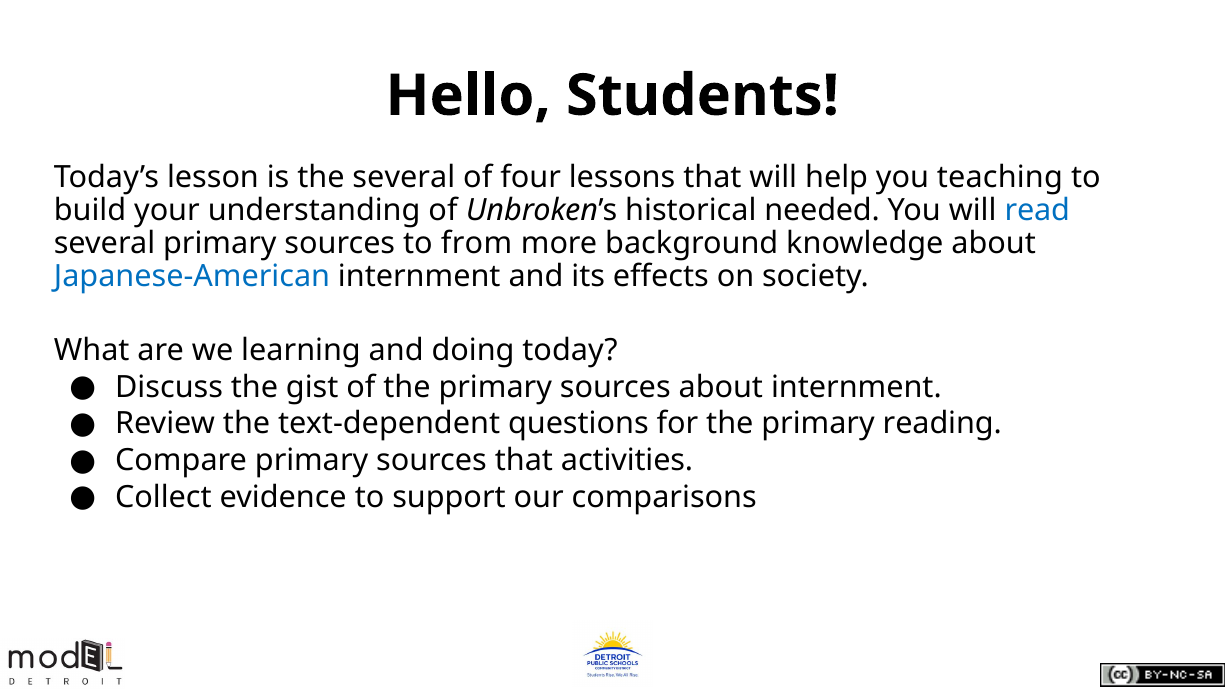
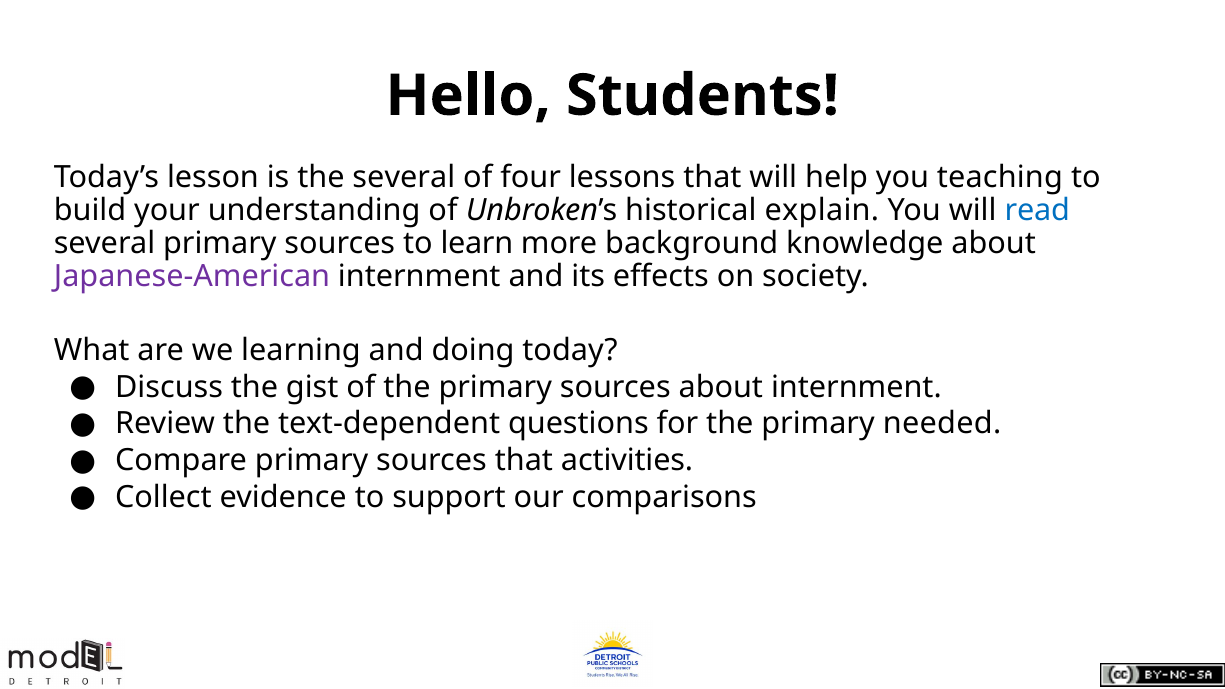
needed: needed -> explain
from: from -> learn
Japanese-American colour: blue -> purple
reading: reading -> needed
